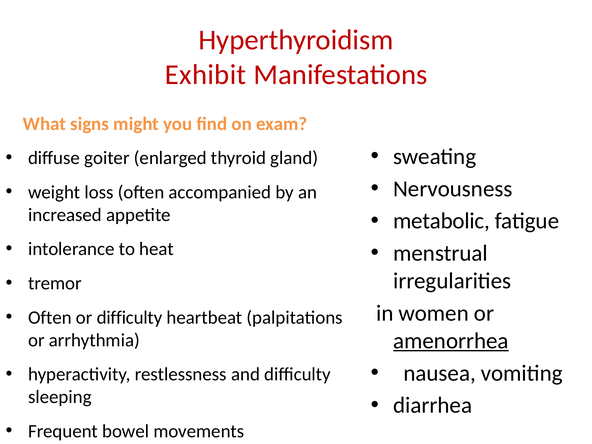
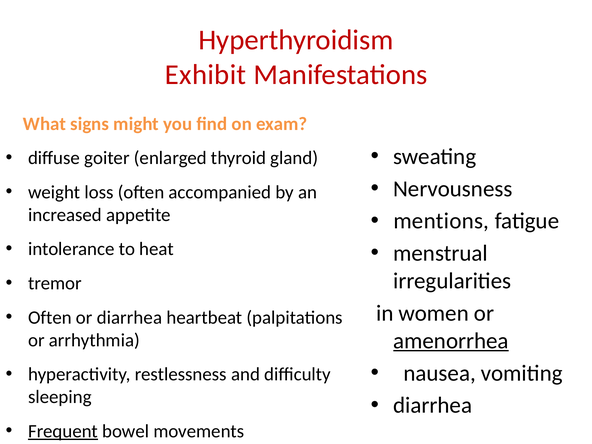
metabolic: metabolic -> mentions
or difficulty: difficulty -> diarrhea
Frequent underline: none -> present
